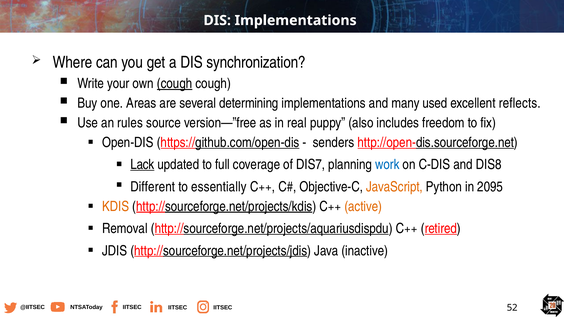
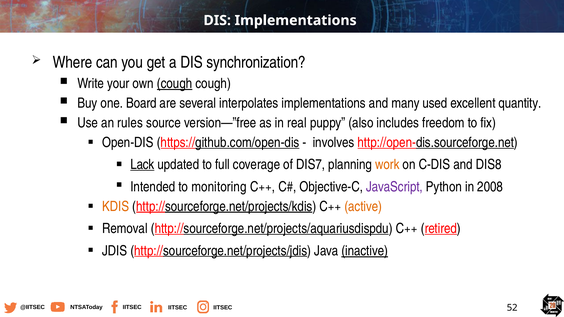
Areas: Areas -> Board
determining: determining -> interpolates
reflects: reflects -> quantity
senders: senders -> involves
work colour: blue -> orange
Different: Different -> Intended
essentially: essentially -> monitoring
JavaScript colour: orange -> purple
2095: 2095 -> 2008
inactive underline: none -> present
